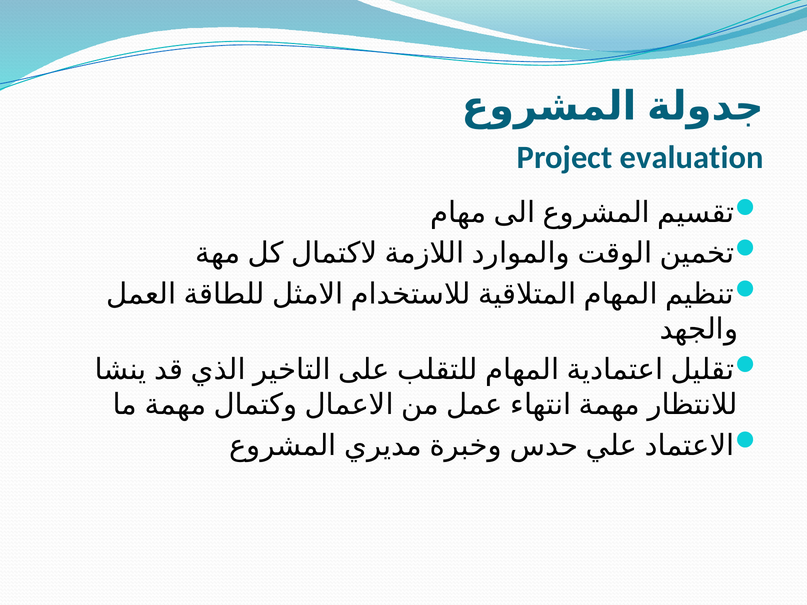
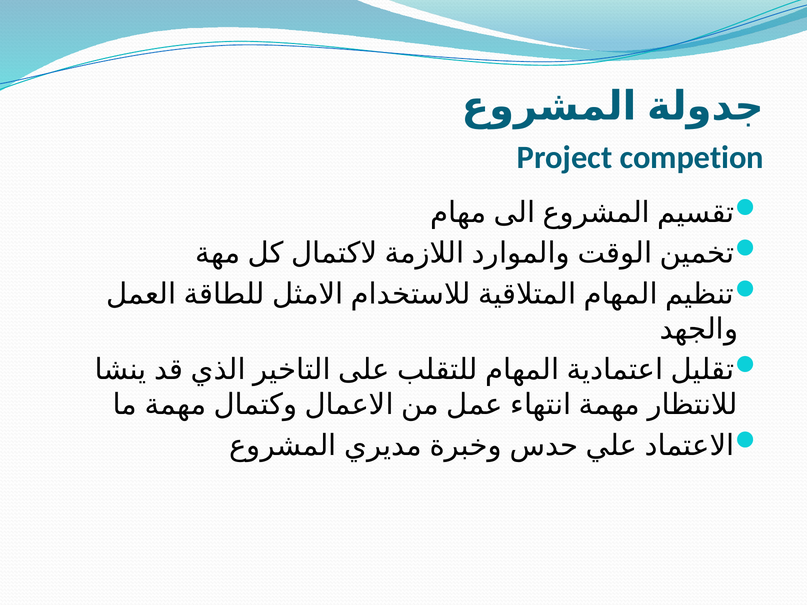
evaluation: evaluation -> competion
